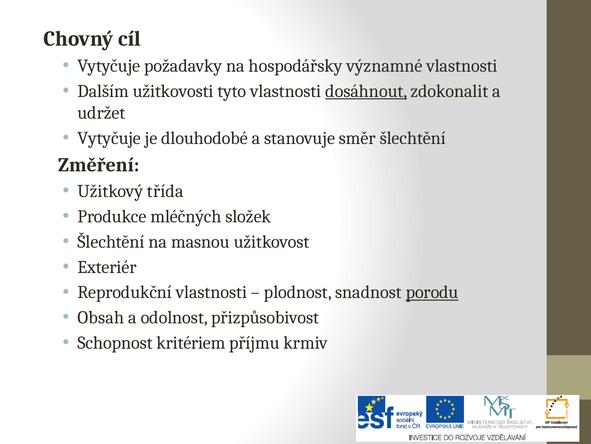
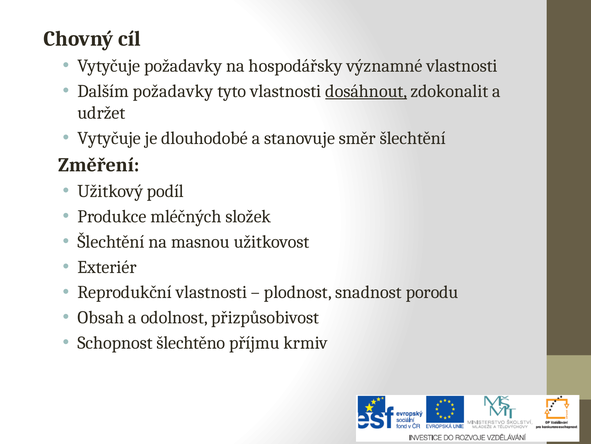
Dalším užitkovosti: užitkovosti -> požadavky
třída: třída -> podíl
porodu underline: present -> none
kritériem: kritériem -> šlechtěno
